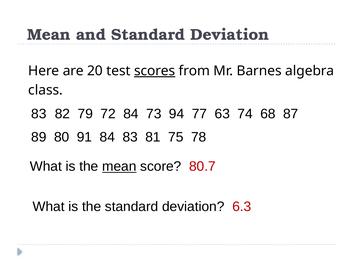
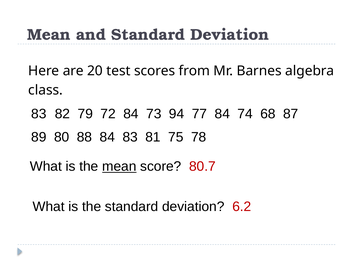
scores underline: present -> none
77 63: 63 -> 84
91: 91 -> 88
6.3: 6.3 -> 6.2
